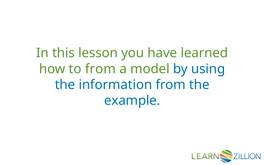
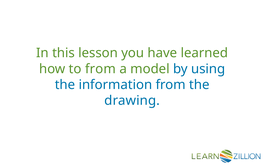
example: example -> drawing
